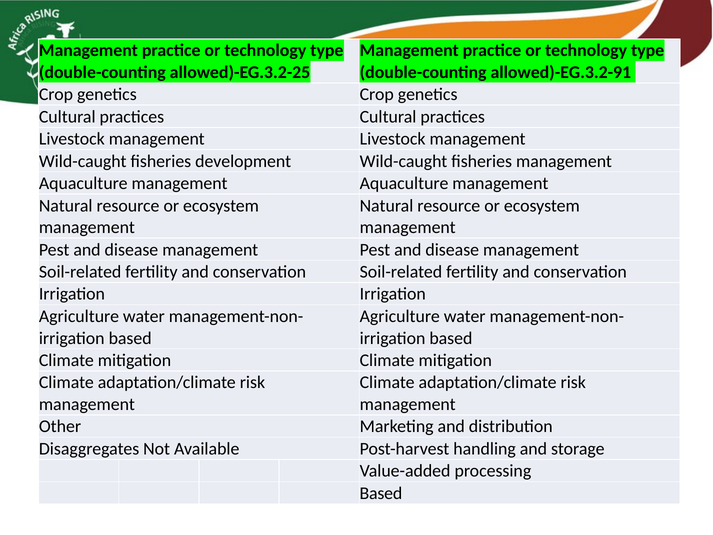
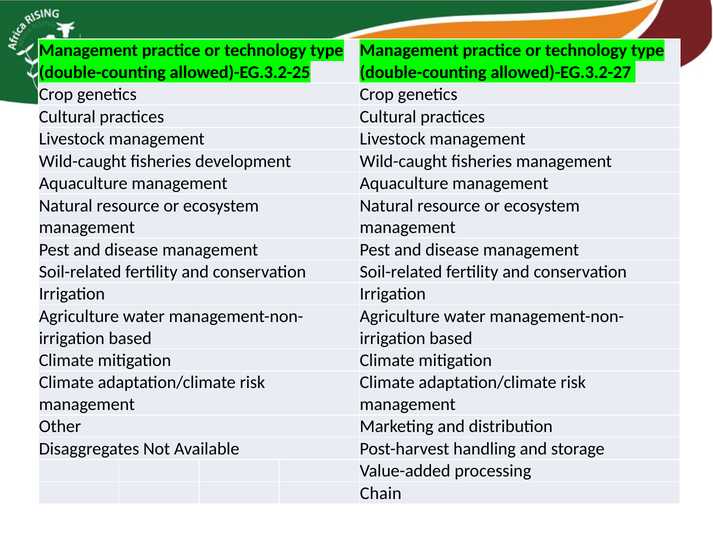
allowed)-EG.3.2-91: allowed)-EG.3.2-91 -> allowed)-EG.3.2-27
Based at (381, 493): Based -> Chain
